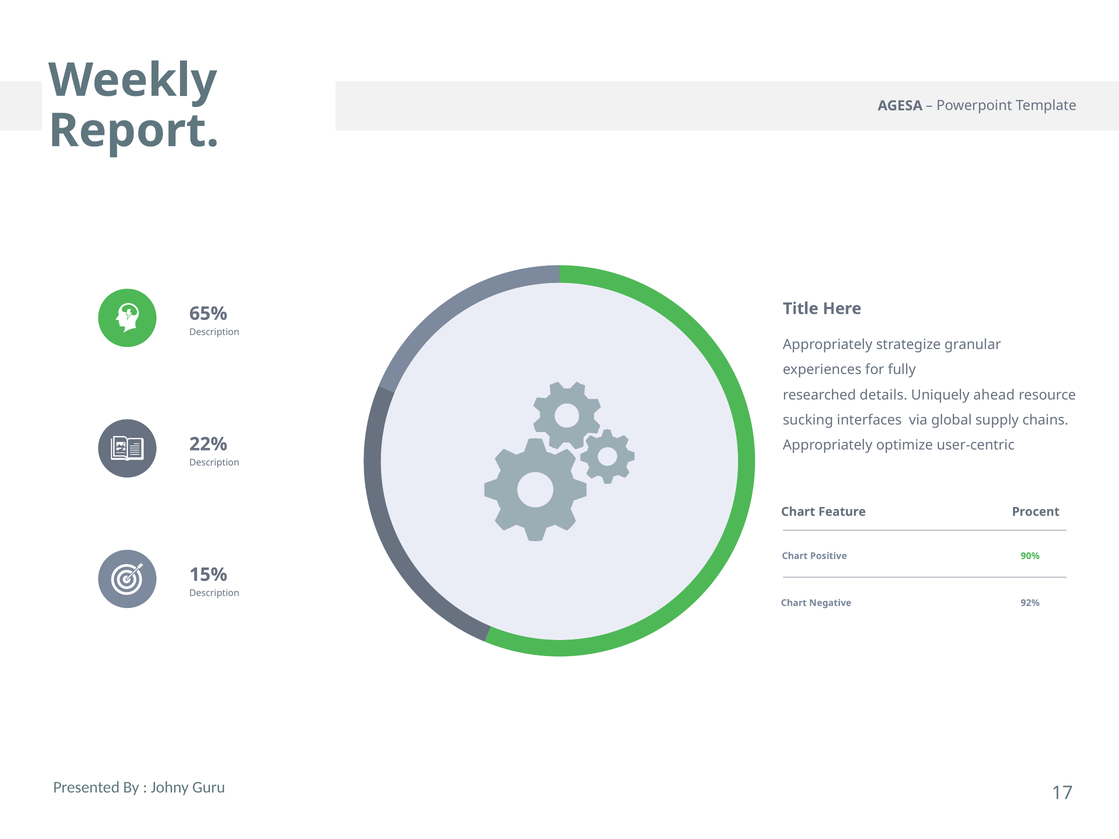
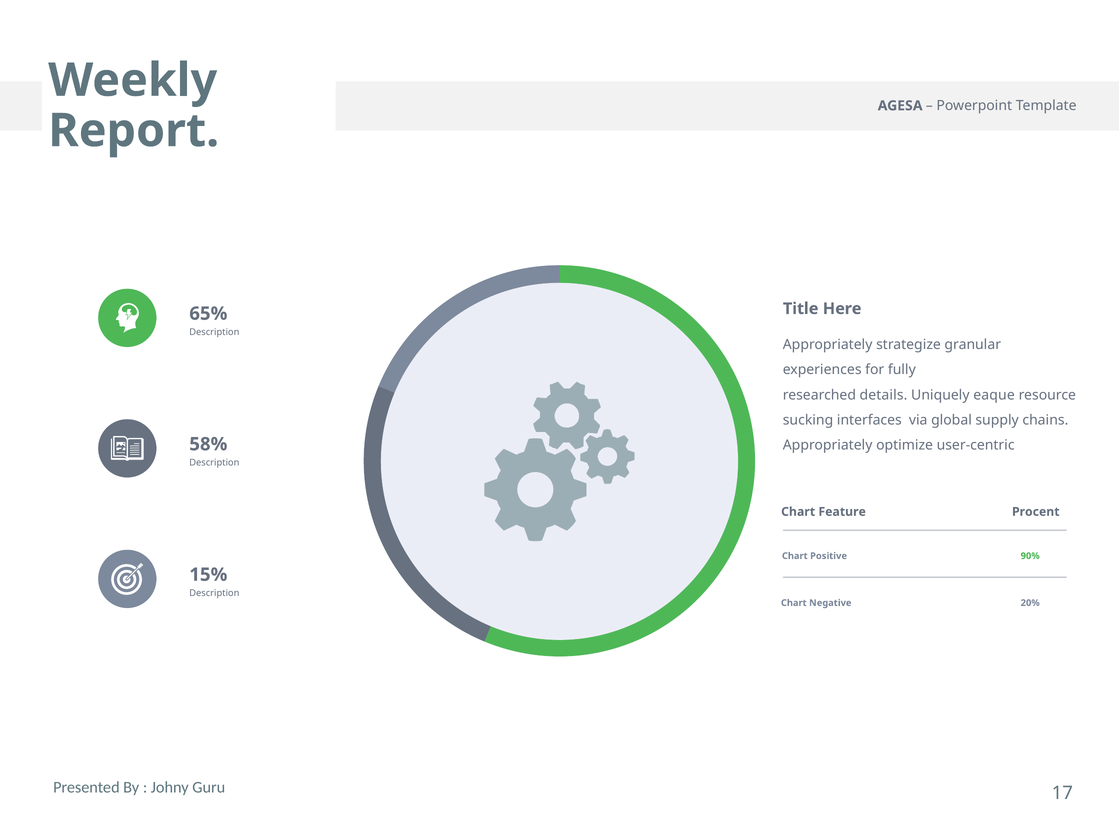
ahead: ahead -> eaque
22%: 22% -> 58%
92%: 92% -> 20%
